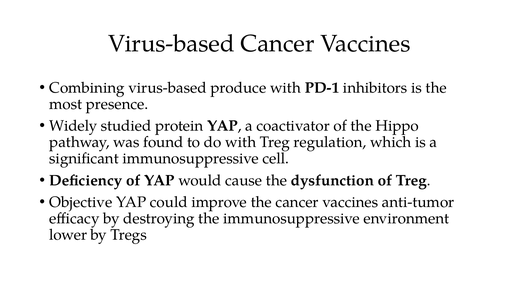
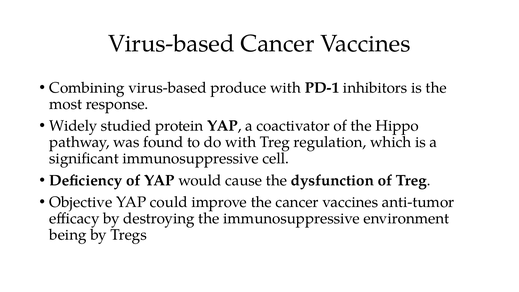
presence: presence -> response
lower: lower -> being
